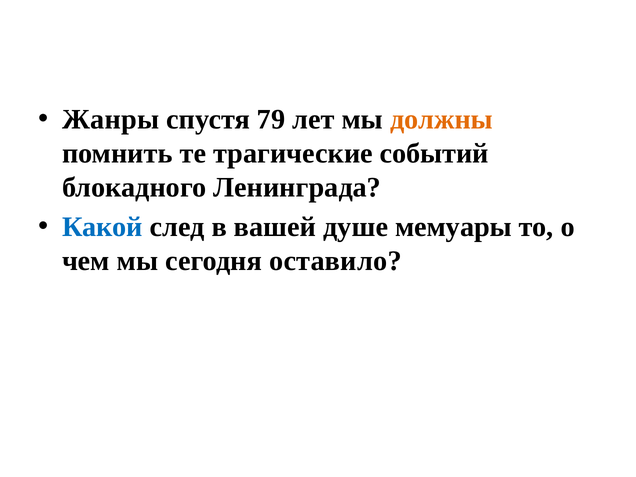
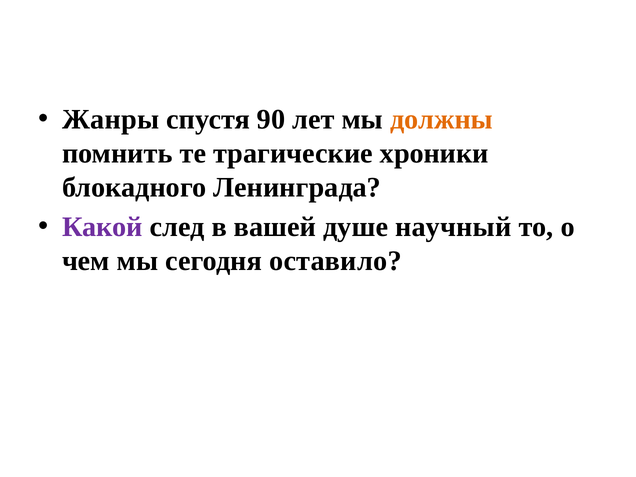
79: 79 -> 90
событий: событий -> хроники
Какой colour: blue -> purple
мемуары: мемуары -> научный
